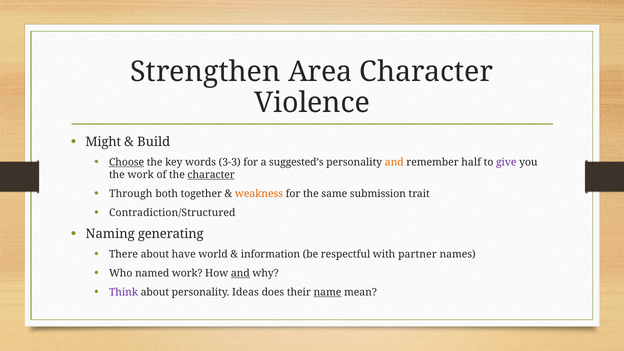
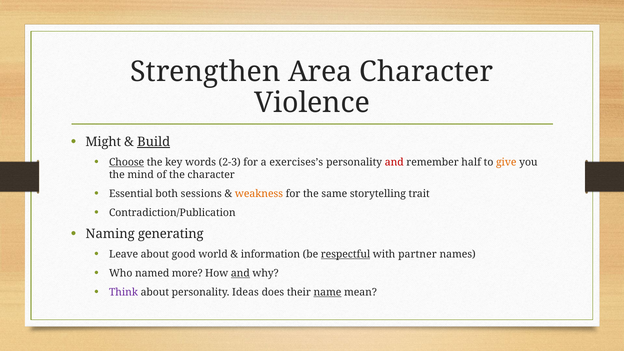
Build underline: none -> present
3-3: 3-3 -> 2-3
suggested’s: suggested’s -> exercises’s
and at (394, 162) colour: orange -> red
give colour: purple -> orange
the work: work -> mind
character at (211, 175) underline: present -> none
Through: Through -> Essential
together: together -> sessions
submission: submission -> storytelling
Contradiction/Structured: Contradiction/Structured -> Contradiction/Publication
There: There -> Leave
have: have -> good
respectful underline: none -> present
named work: work -> more
